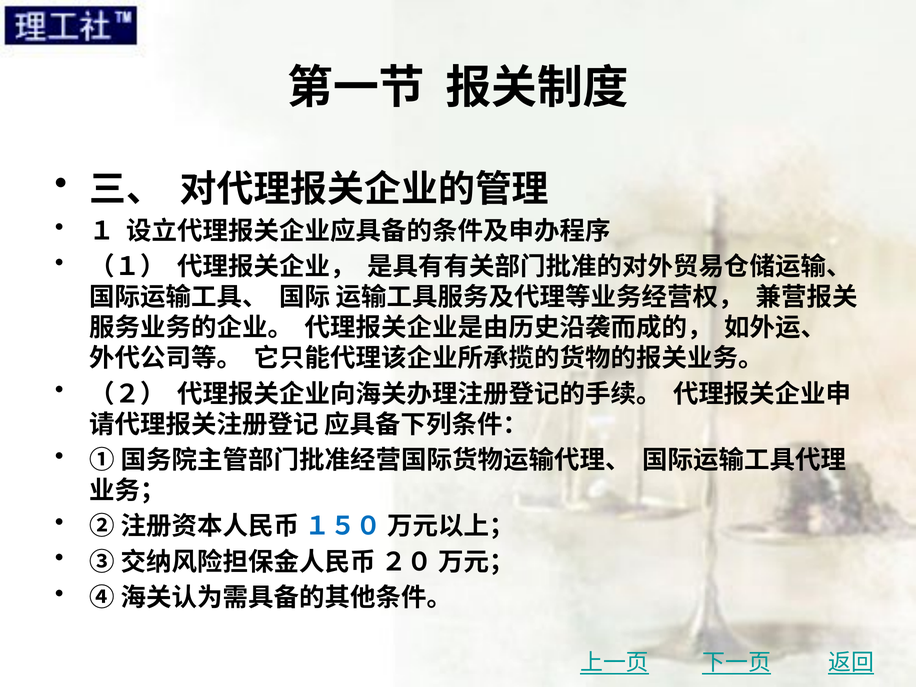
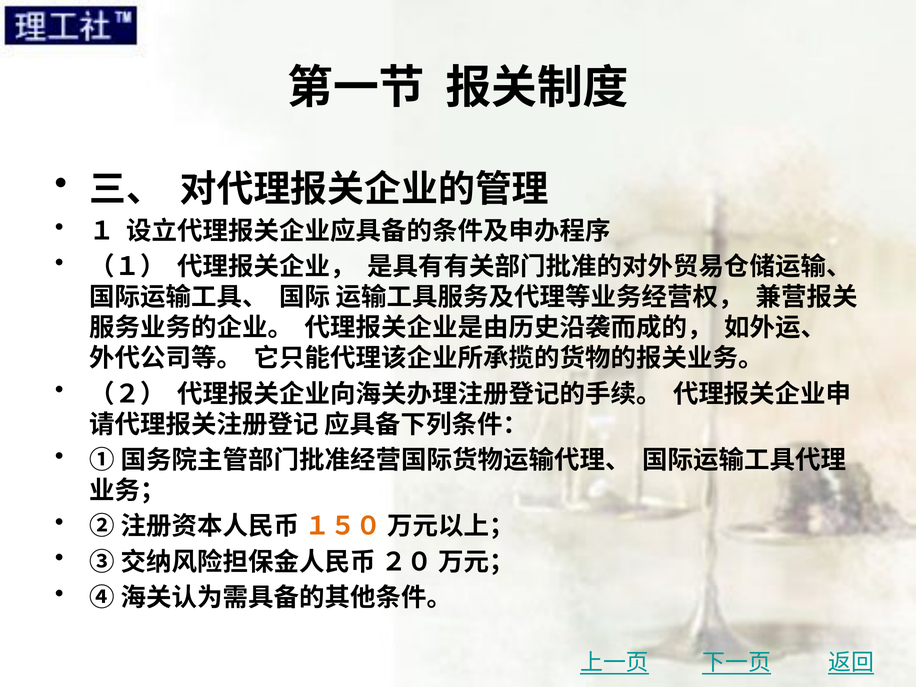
１５０ colour: blue -> orange
